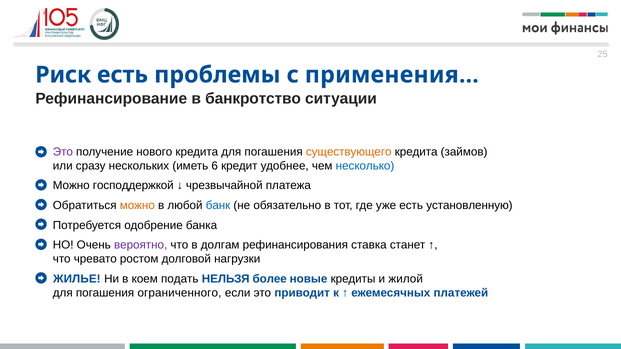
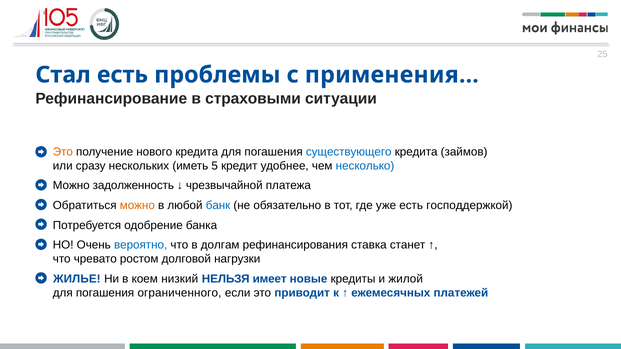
Риск: Риск -> Стал
банкротство: банкротство -> страховыми
Это at (63, 152) colour: purple -> orange
существующего colour: orange -> blue
6: 6 -> 5
господдержкой: господдержкой -> задолженность
установленную: установленную -> господдержкой
вероятно colour: purple -> blue
подать: подать -> низкий
более: более -> имеет
